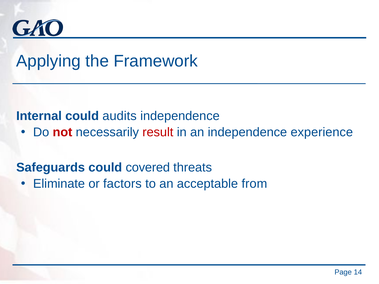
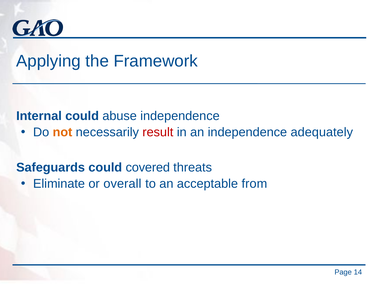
audits: audits -> abuse
not colour: red -> orange
experience: experience -> adequately
factors: factors -> overall
